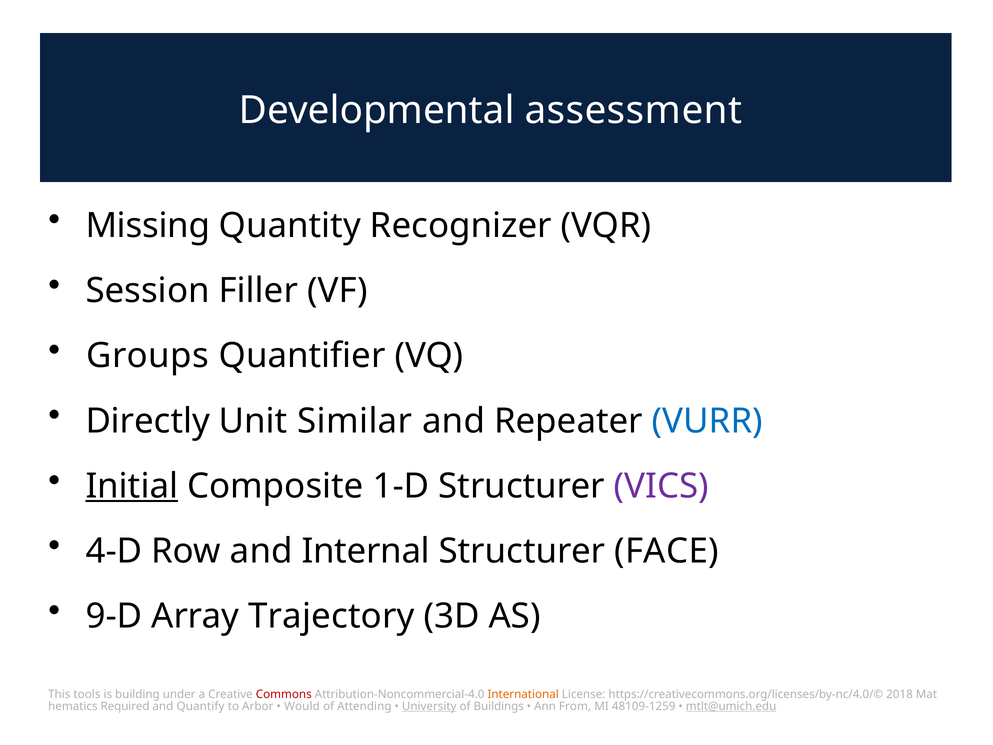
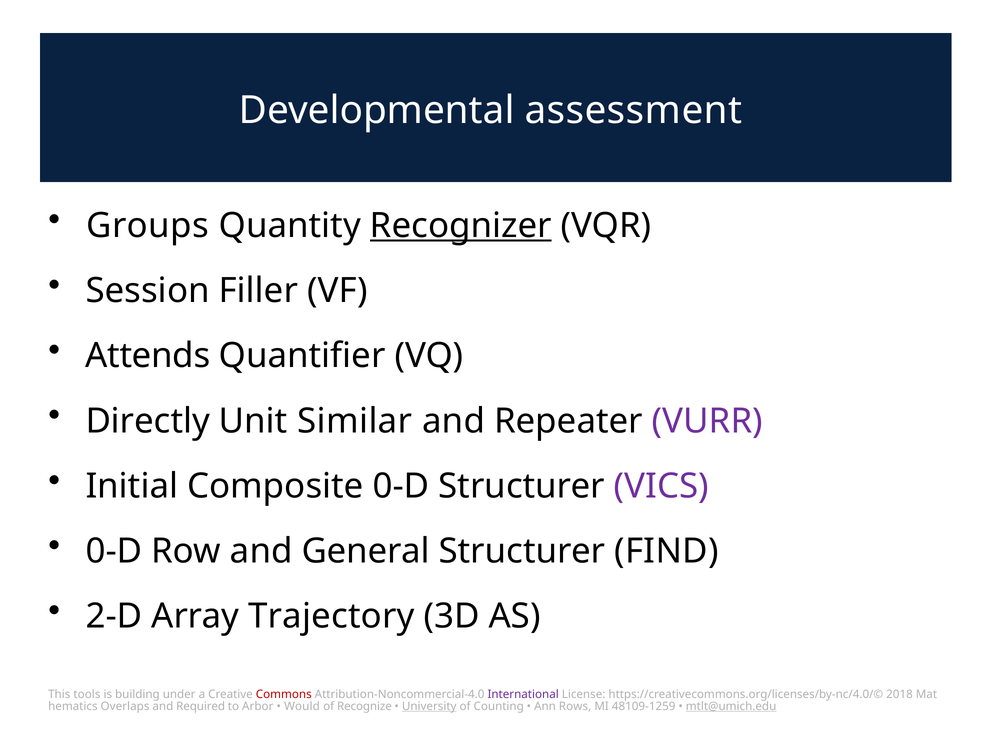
Missing: Missing -> Groups
Recognizer underline: none -> present
Groups: Groups -> Attends
VURR colour: blue -> purple
Initial underline: present -> none
Composite 1-D: 1-D -> 0-D
4-D at (114, 551): 4-D -> 0-D
Internal: Internal -> General
FACE: FACE -> FIND
9-D: 9-D -> 2-D
International colour: orange -> purple
Required: Required -> Overlaps
Quantify: Quantify -> Required
Attending: Attending -> Recognize
Buildings: Buildings -> Counting
From: From -> Rows
